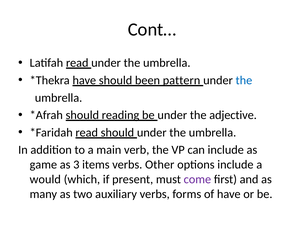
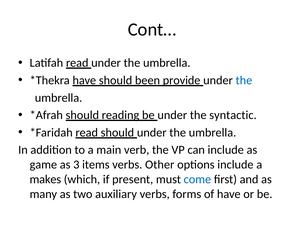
pattern: pattern -> provide
adjective: adjective -> syntactic
would: would -> makes
come colour: purple -> blue
